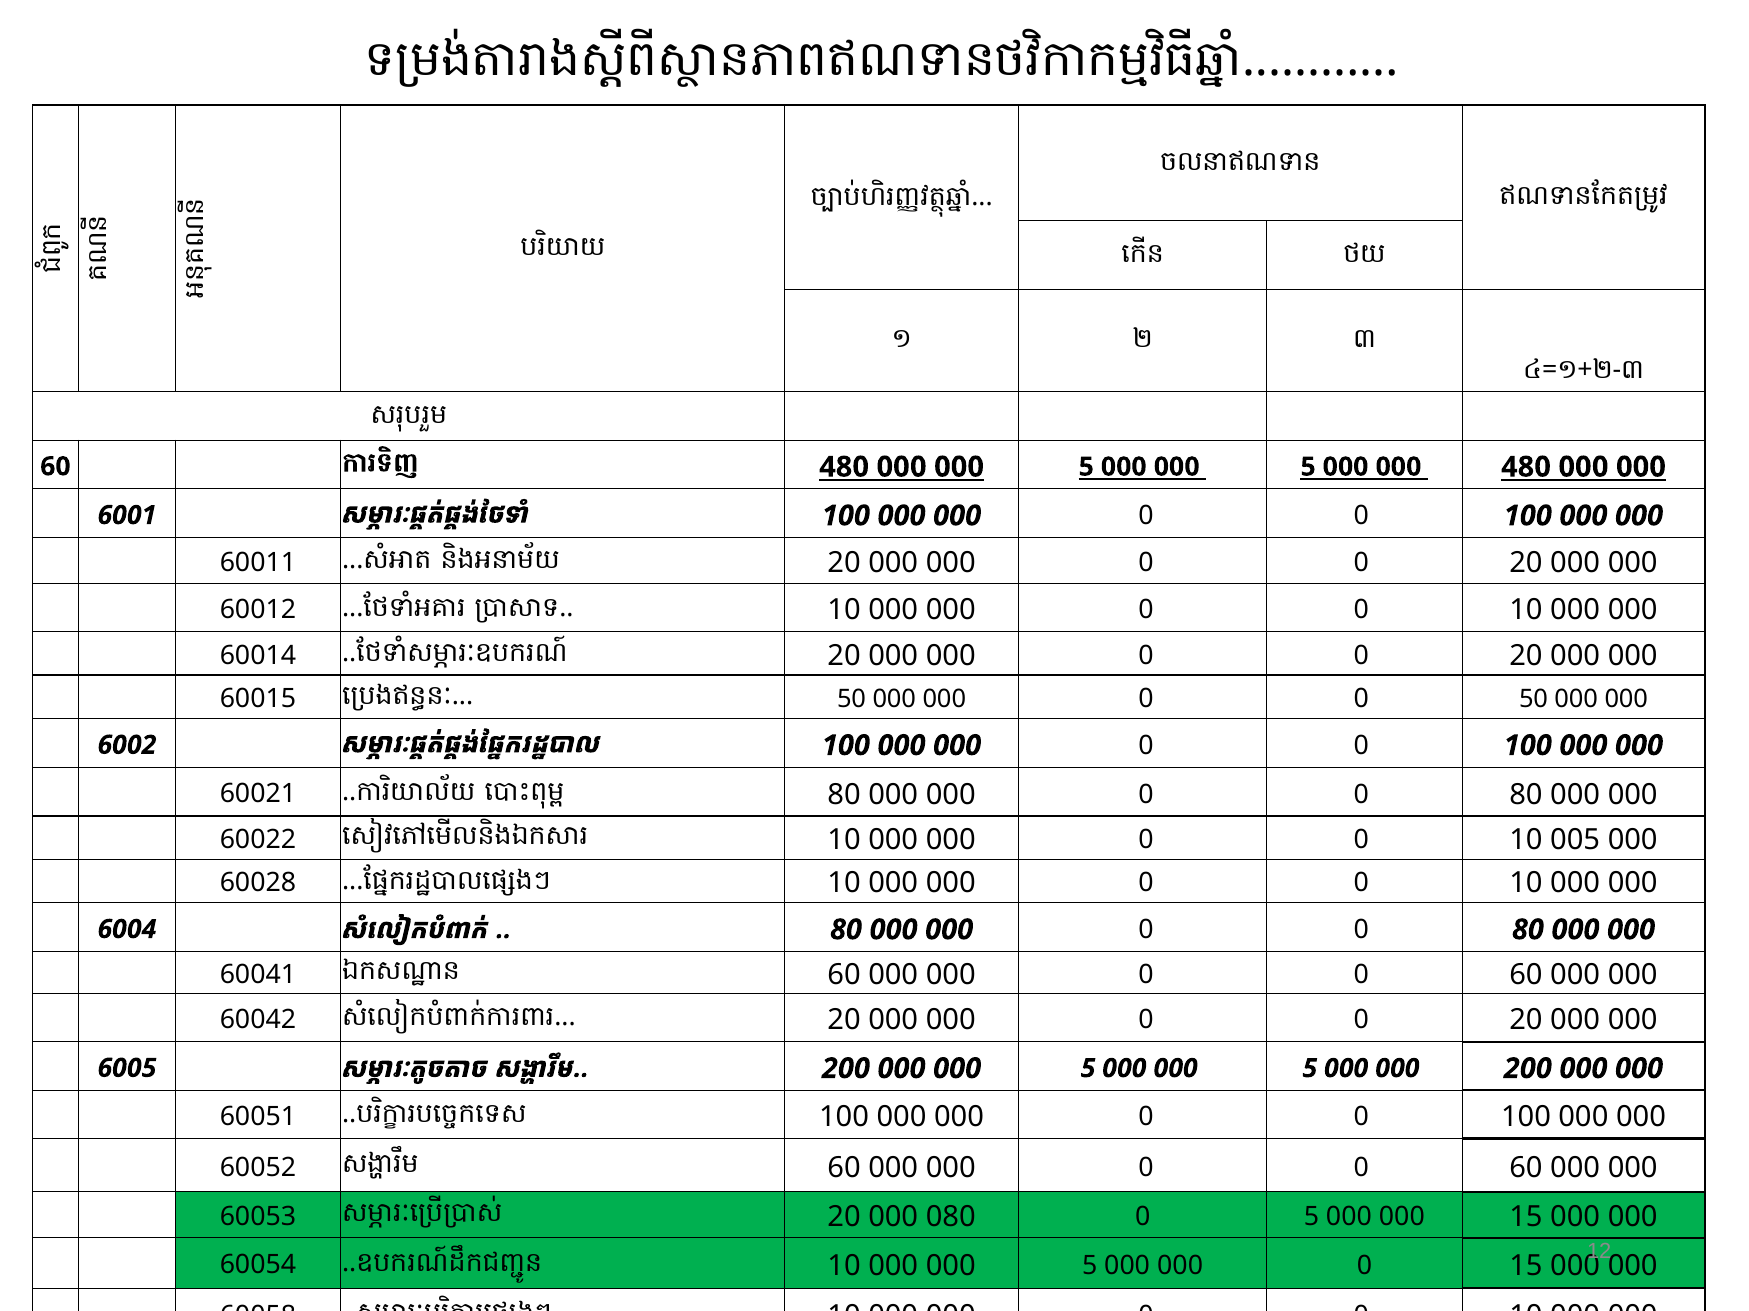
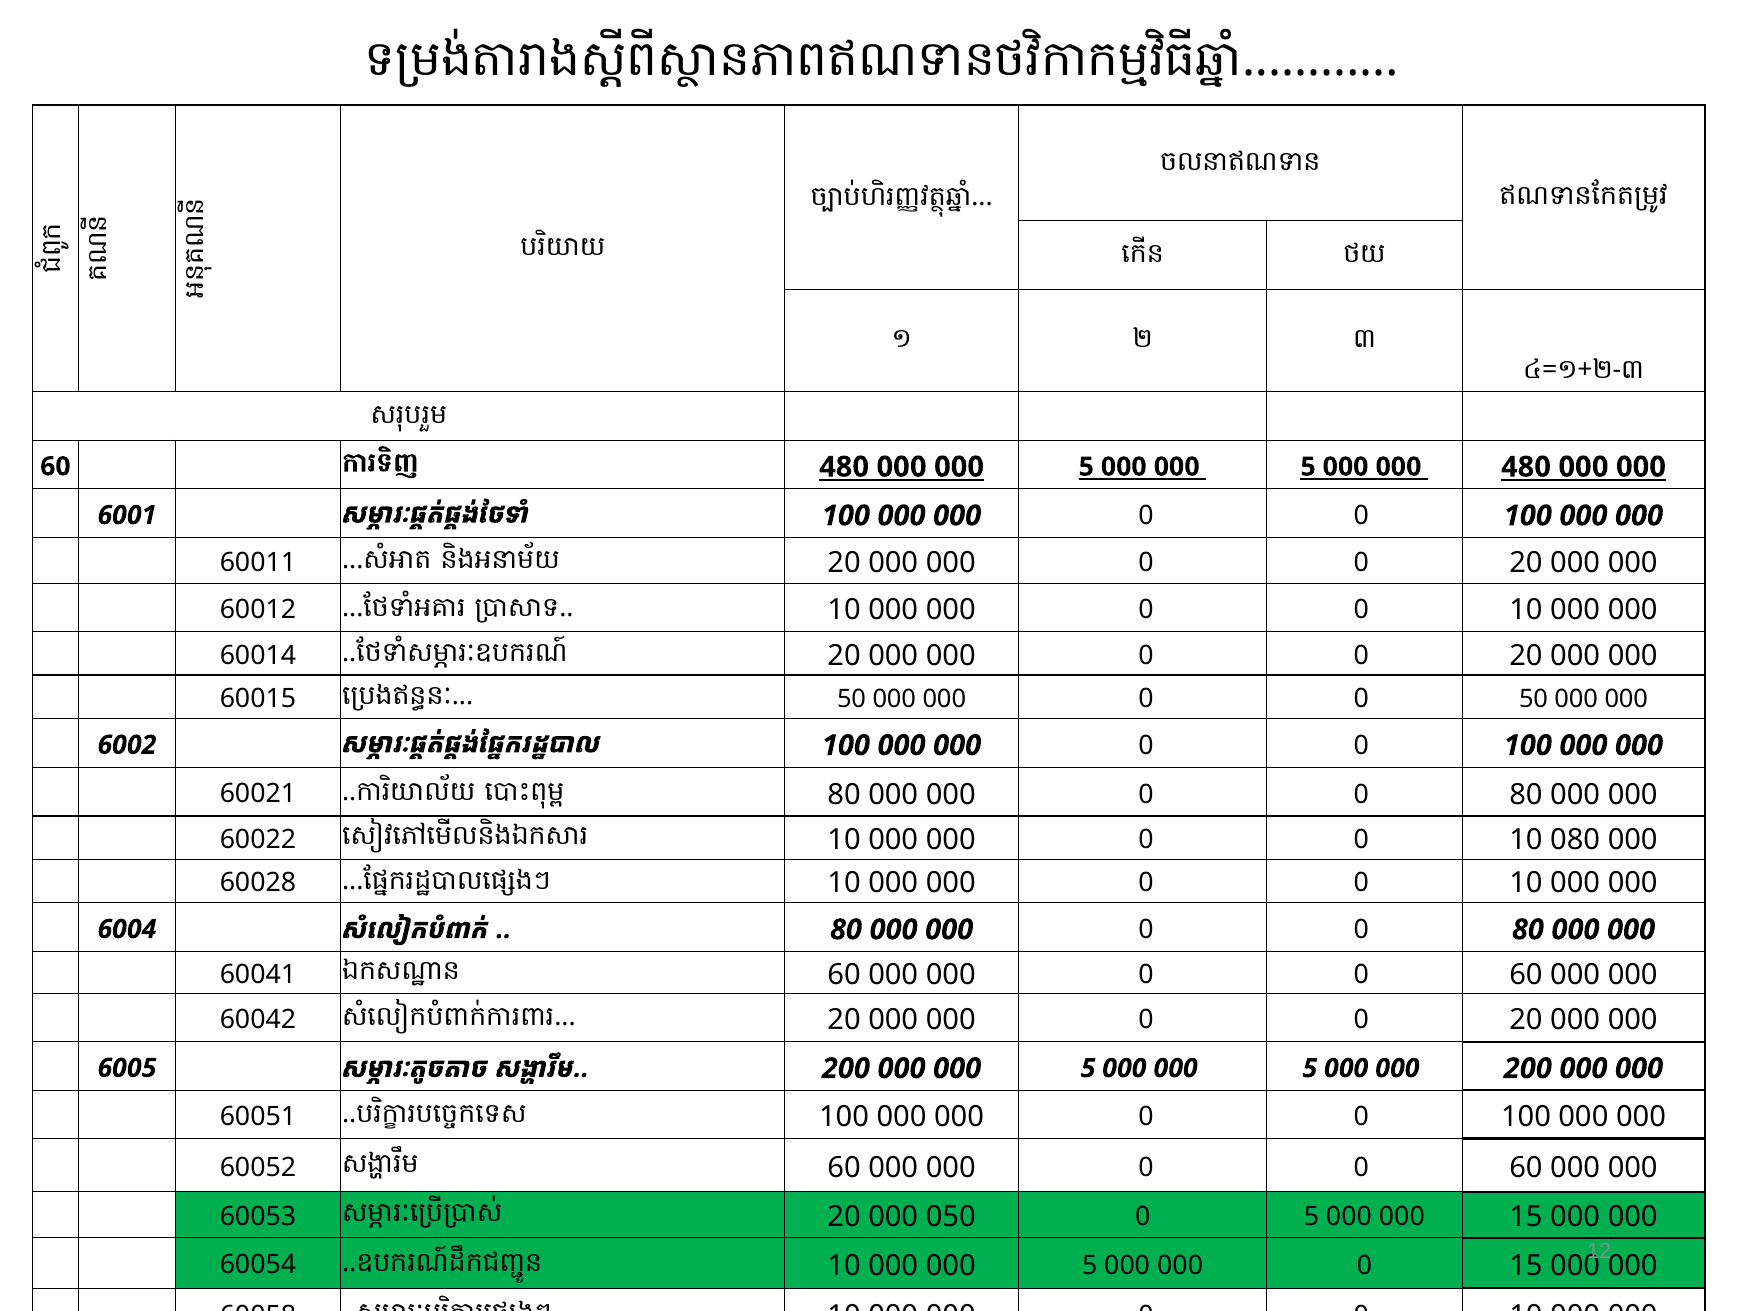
005: 005 -> 080
080: 080 -> 050
